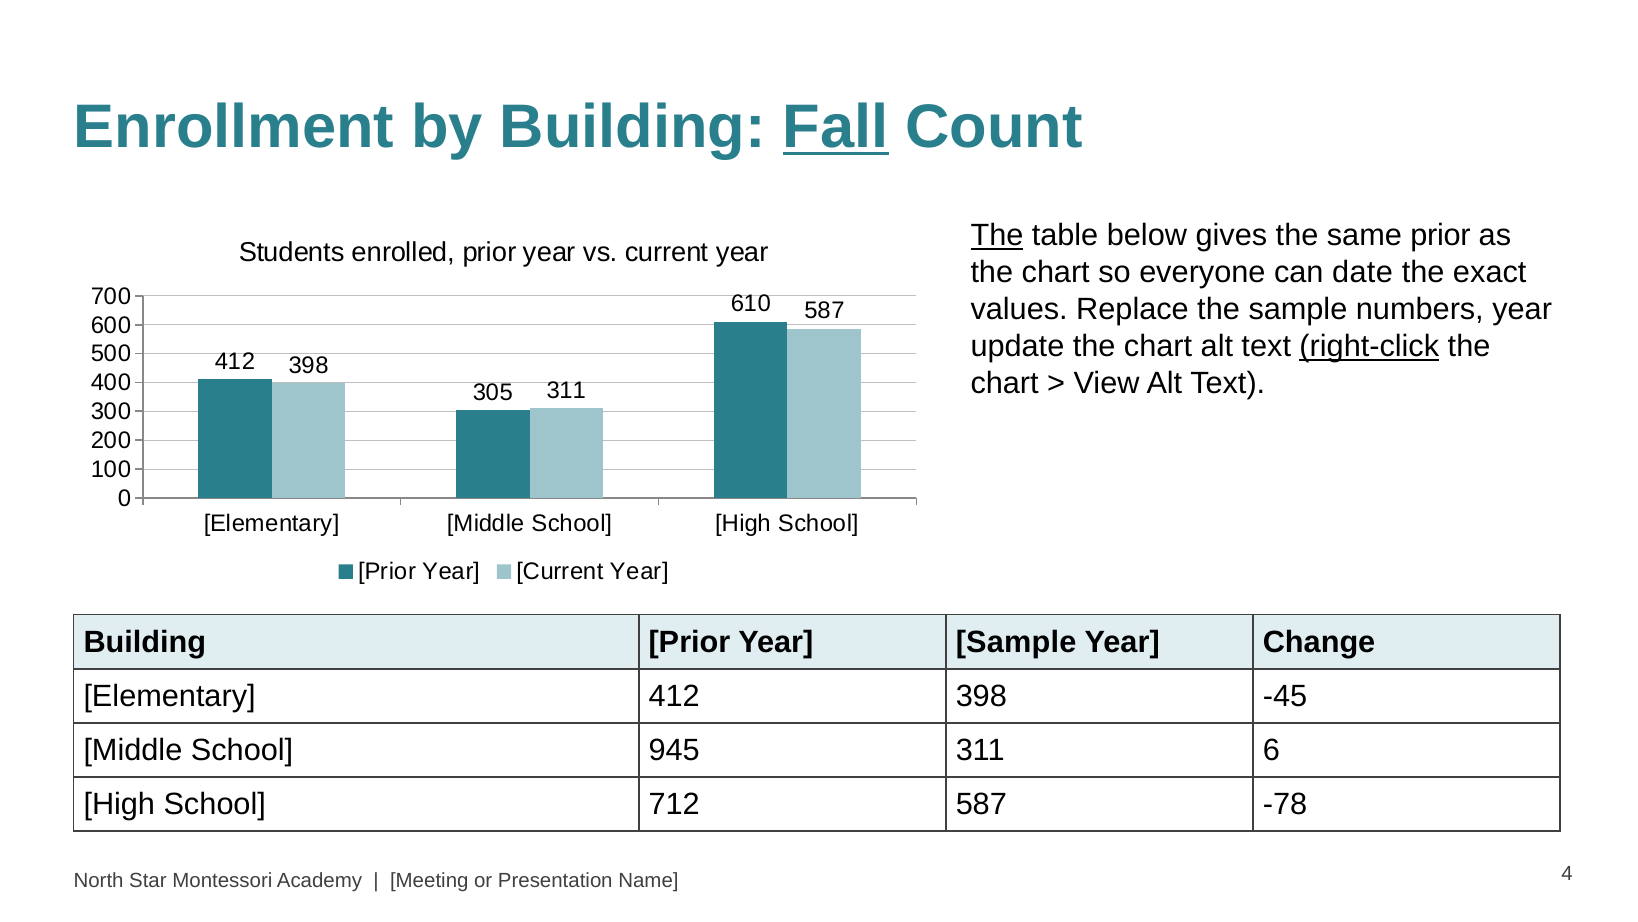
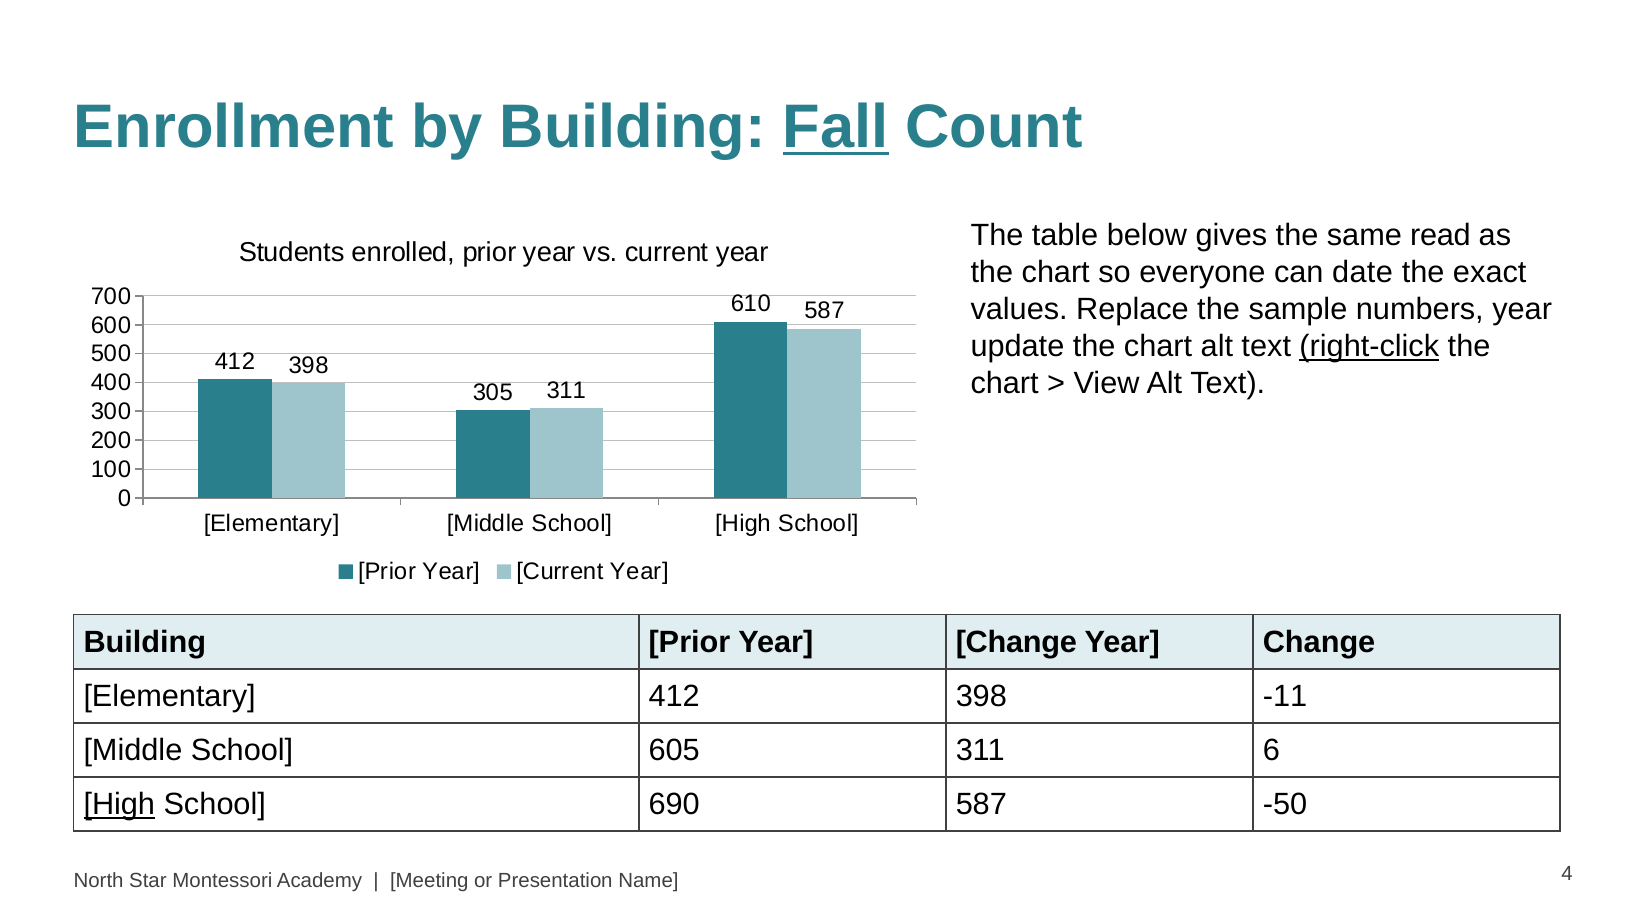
The at (997, 236) underline: present -> none
same prior: prior -> read
Prior Year Sample: Sample -> Change
-45: -45 -> -11
945: 945 -> 605
High at (119, 804) underline: none -> present
712: 712 -> 690
-78: -78 -> -50
